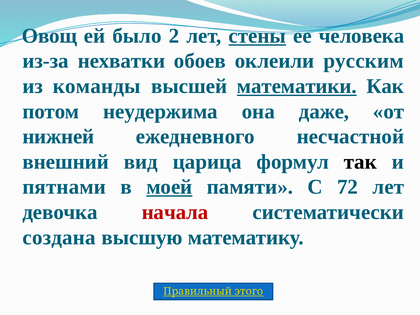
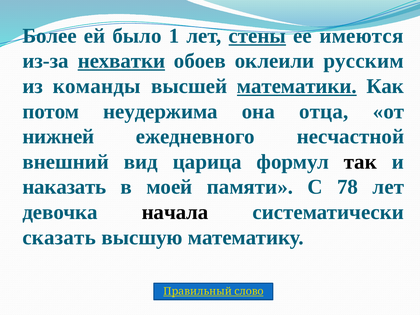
Овощ: Овощ -> Более
2: 2 -> 1
человека: человека -> имеются
нехватки underline: none -> present
даже: даже -> отца
пятнами: пятнами -> наказать
моей underline: present -> none
72: 72 -> 78
начала colour: red -> black
создана: создана -> сказать
этого: этого -> слово
